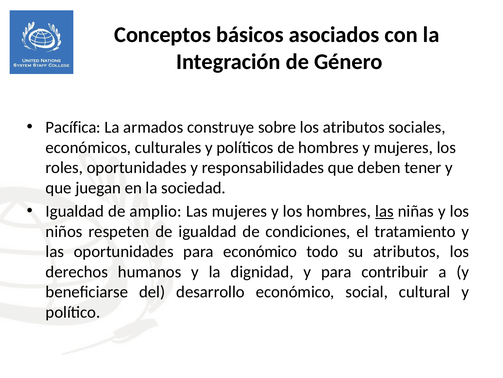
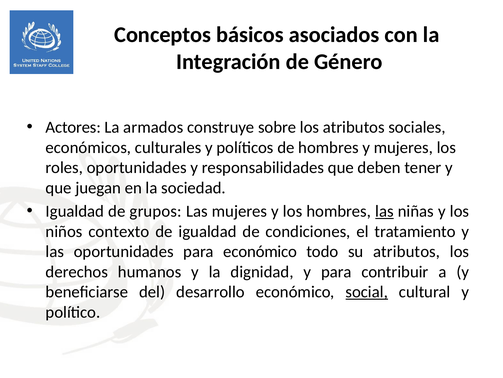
Pacífica: Pacífica -> Actores
amplio: amplio -> grupos
respeten: respeten -> contexto
social underline: none -> present
